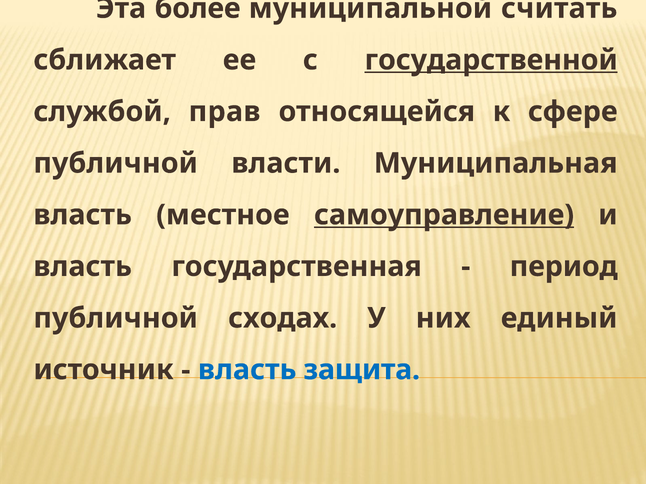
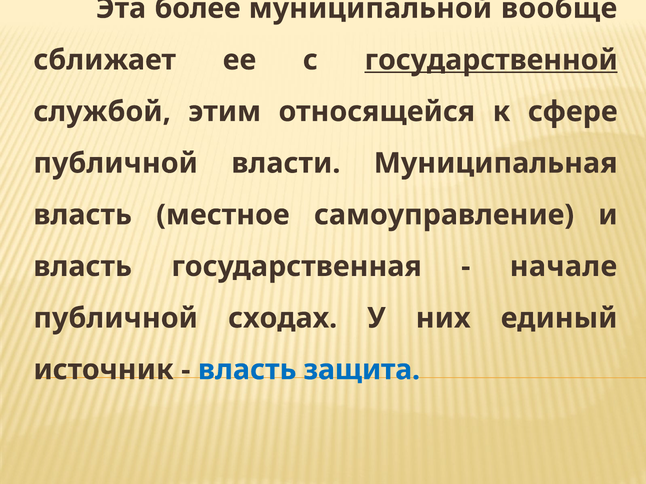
считать: считать -> вообще
прав: прав -> этим
самоуправление underline: present -> none
период: период -> начале
